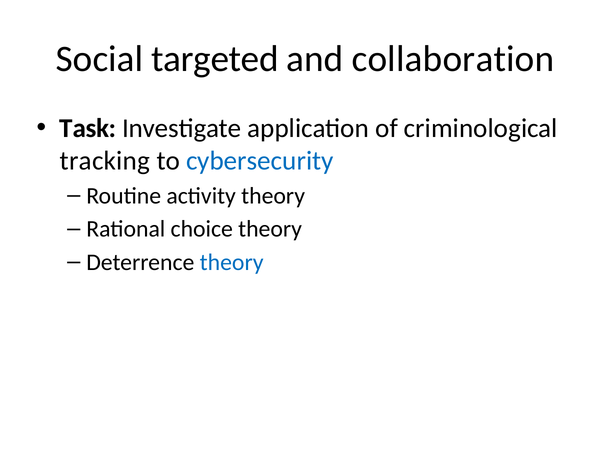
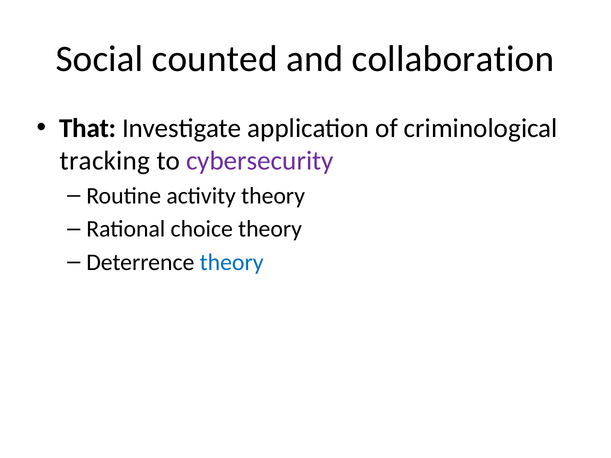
targeted: targeted -> counted
Task: Task -> That
cybersecurity colour: blue -> purple
